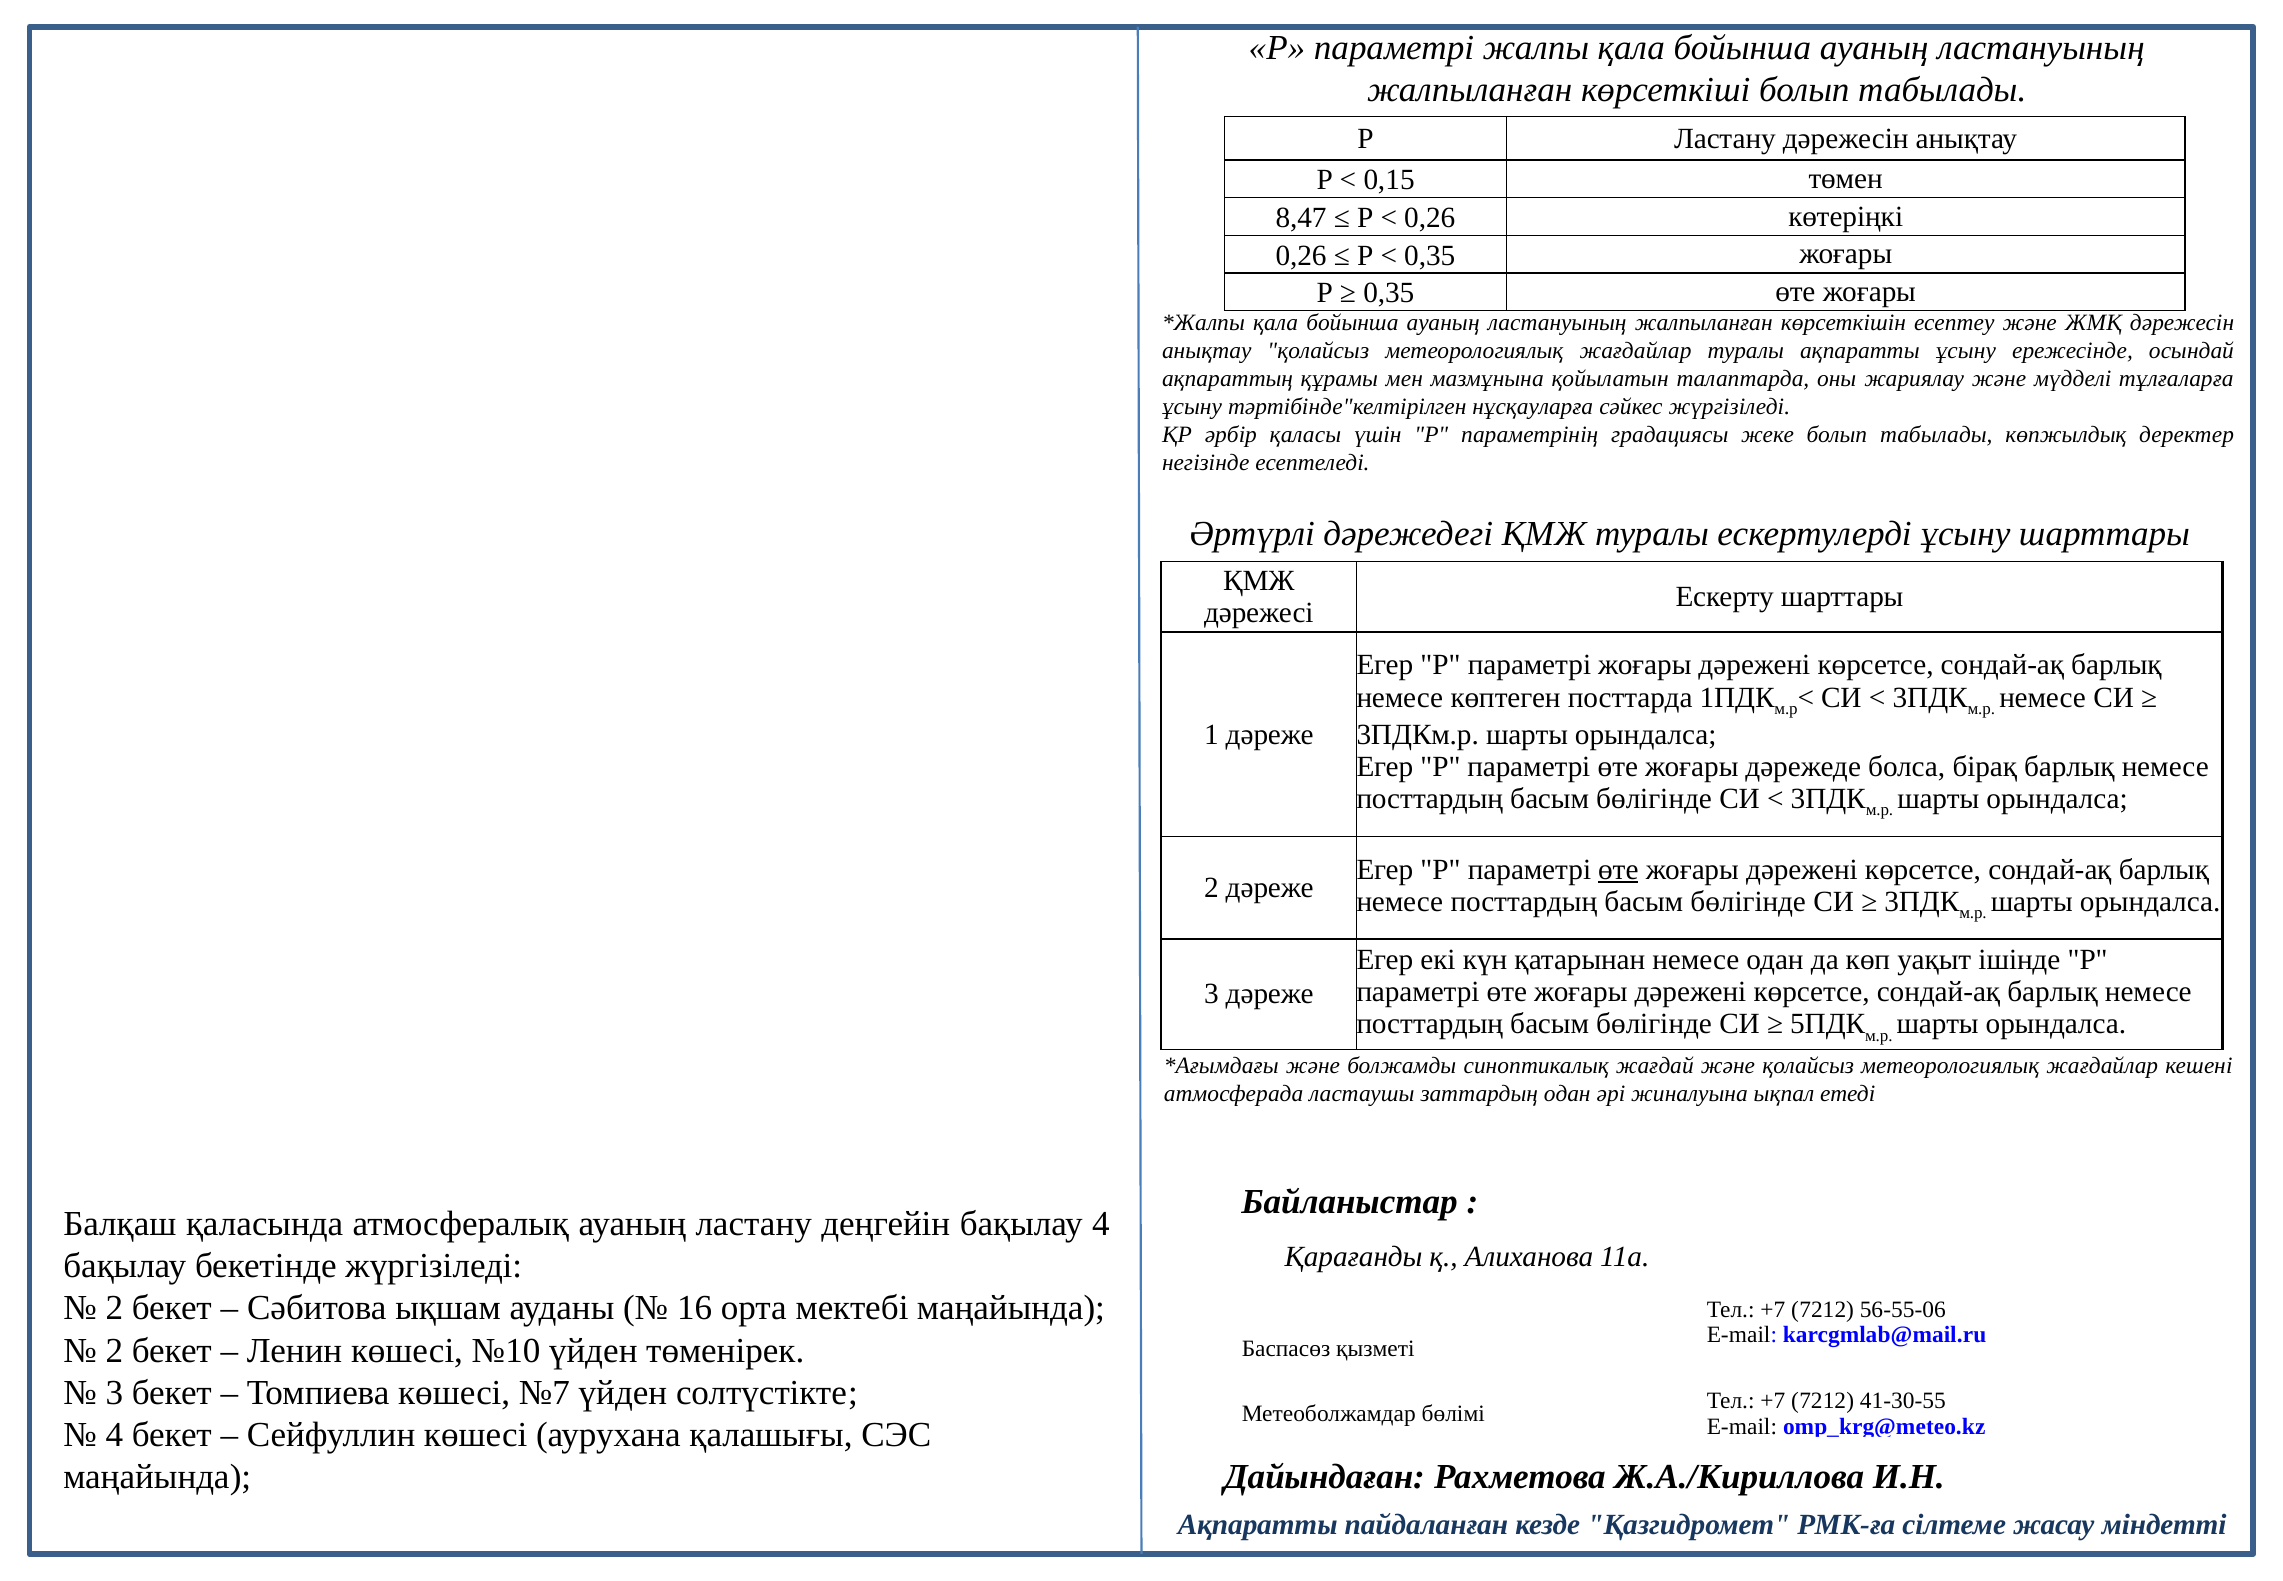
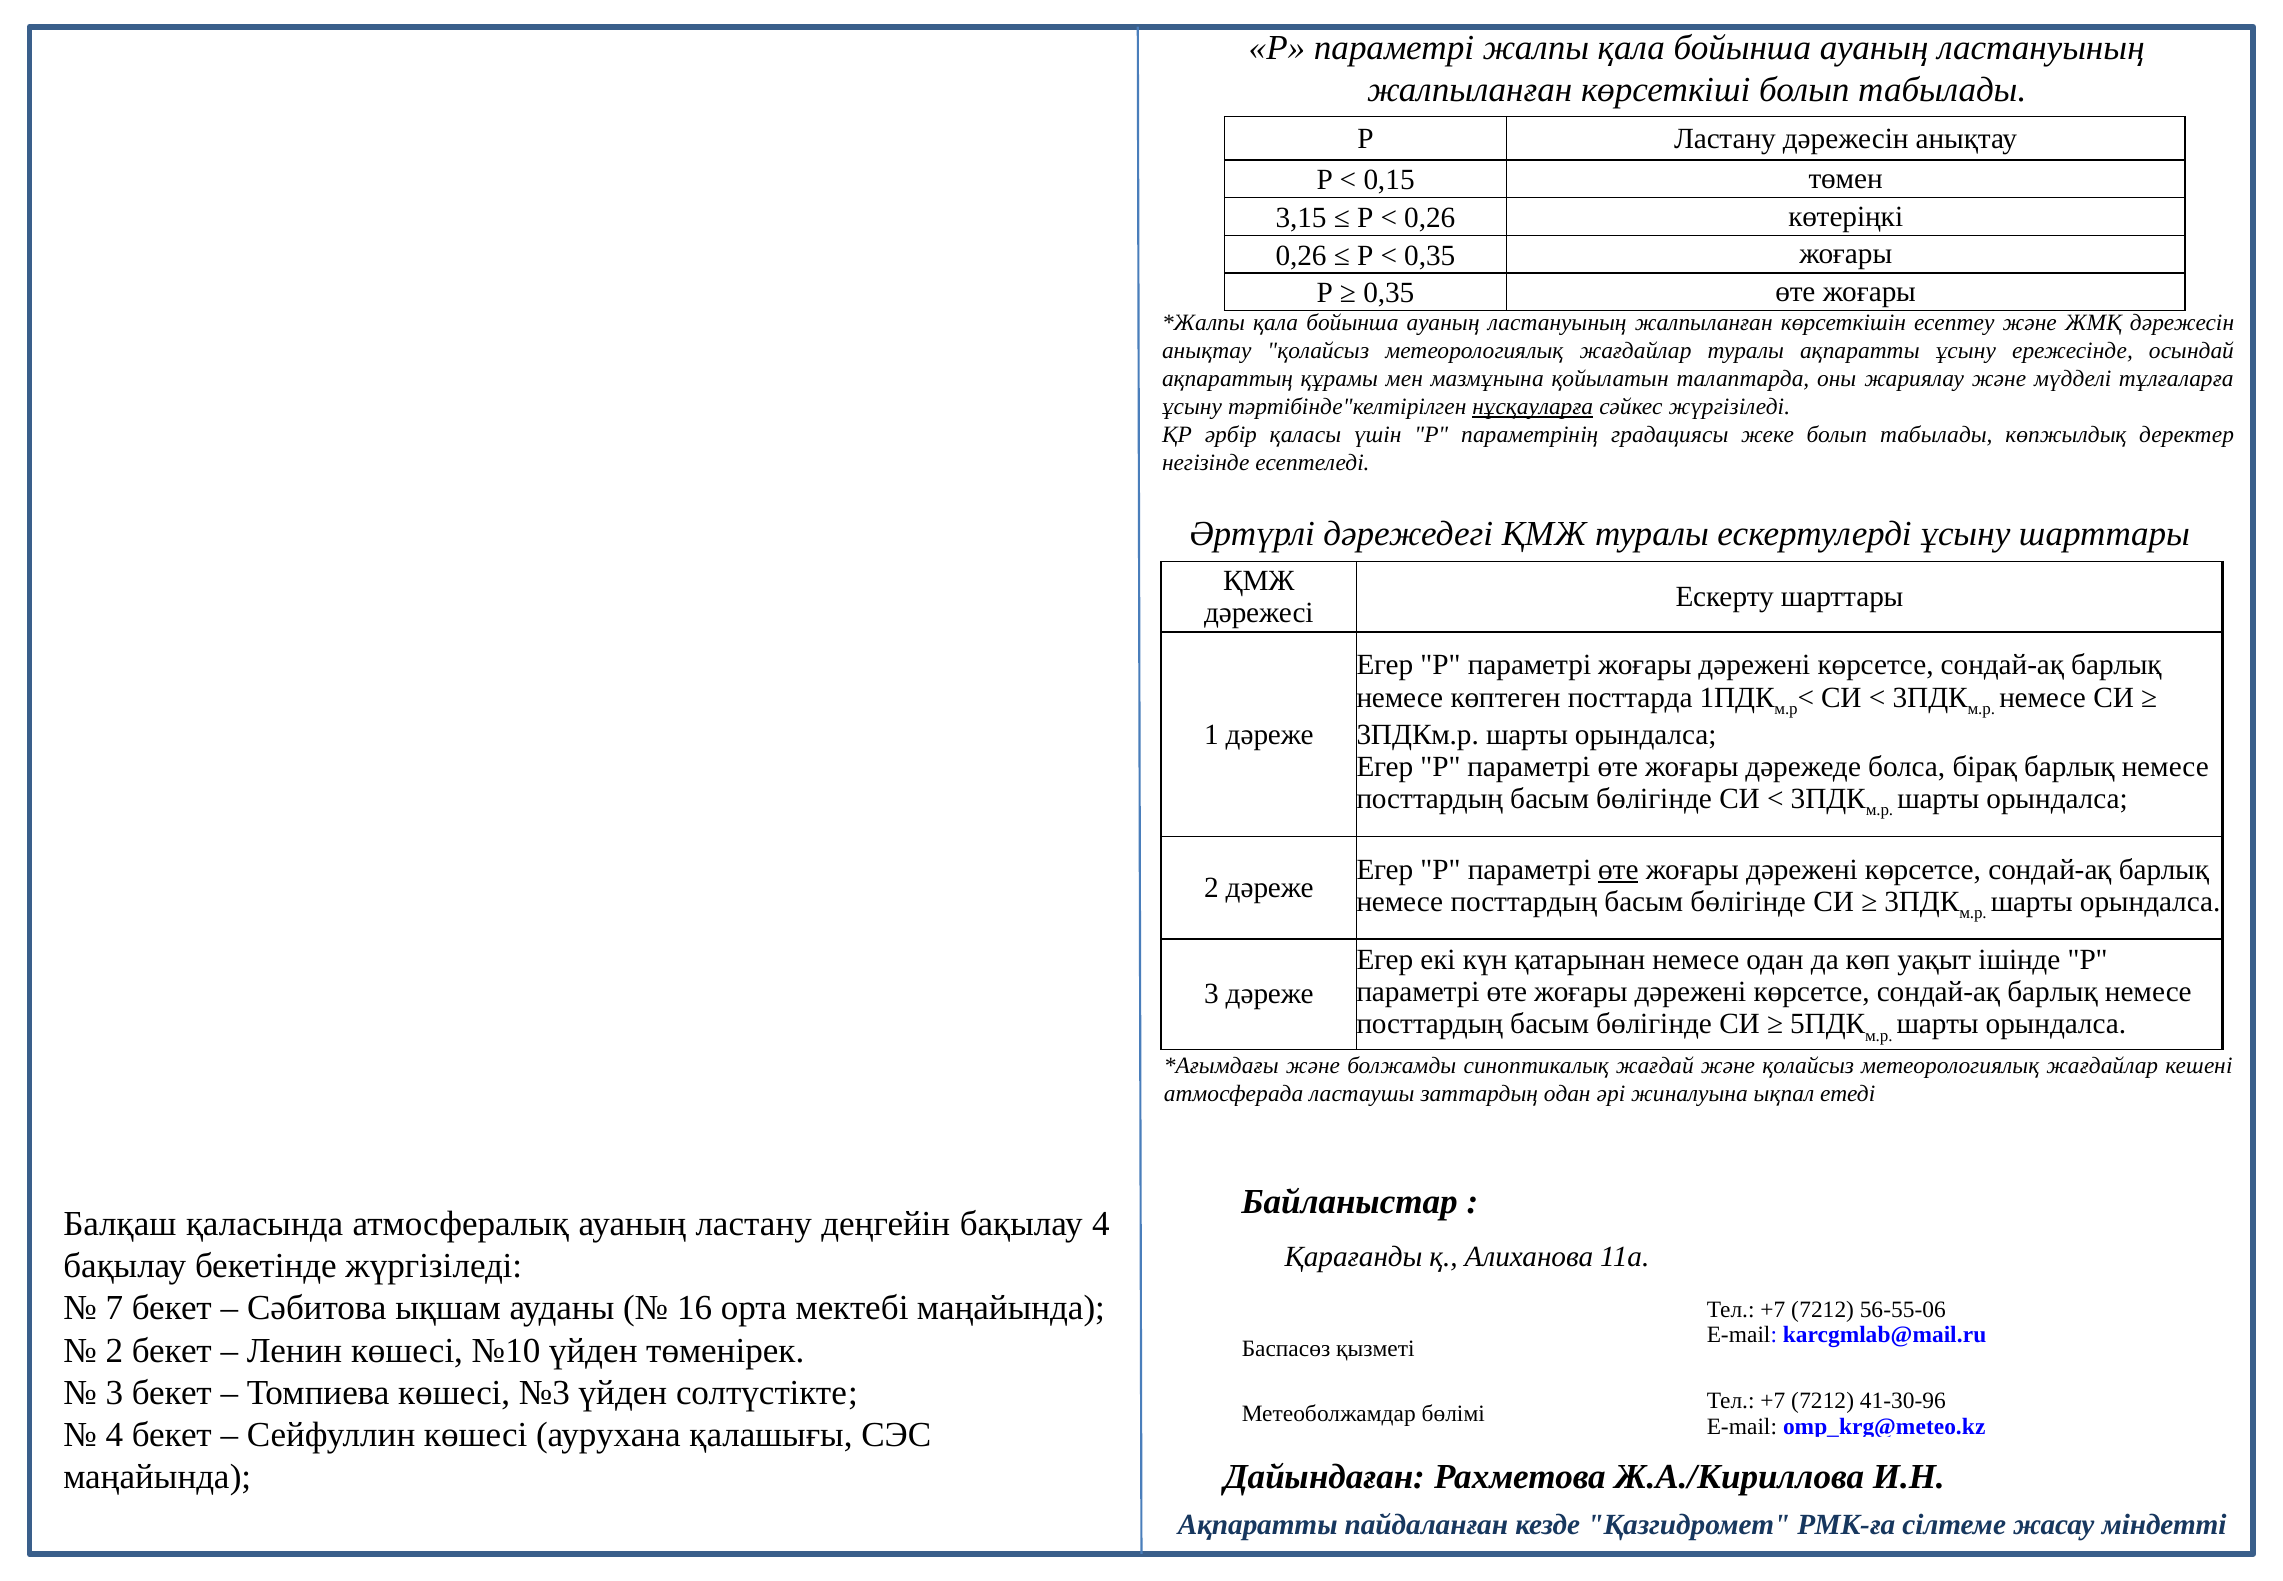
8,47: 8,47 -> 3,15
нұсқауларға underline: none -> present
2 at (114, 1308): 2 -> 7
№7: №7 -> №3
41-30-55: 41-30-55 -> 41-30-96
